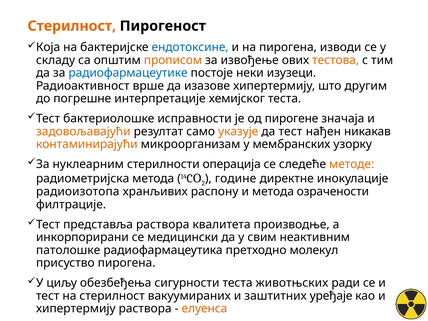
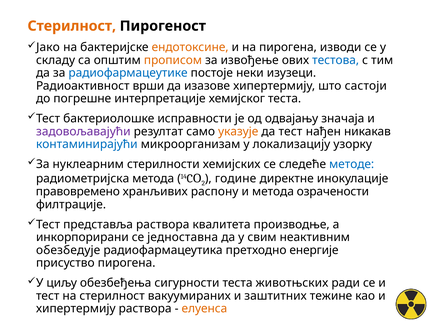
Која: Која -> Јако
ендотоксине colour: blue -> orange
тестова colour: orange -> blue
врше: врше -> врши
другим: другим -> састоји
пирогене: пирогене -> одвајању
задовољавајући colour: orange -> purple
контаминирајући colour: orange -> blue
мембранских: мембранских -> локализацију
операција: операција -> хемијских
методе colour: orange -> blue
радиоизотопа: радиоизотопа -> правовремено
медицински: медицински -> једноставна
патолошке: патолошке -> обезбедује
молекул: молекул -> енергије
уређаје: уређаје -> тежине
